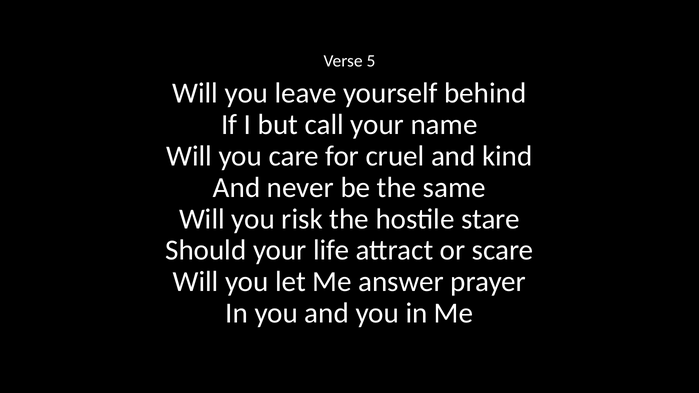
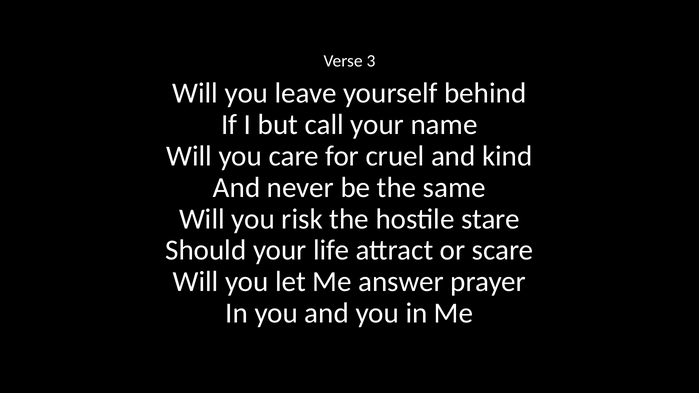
5: 5 -> 3
